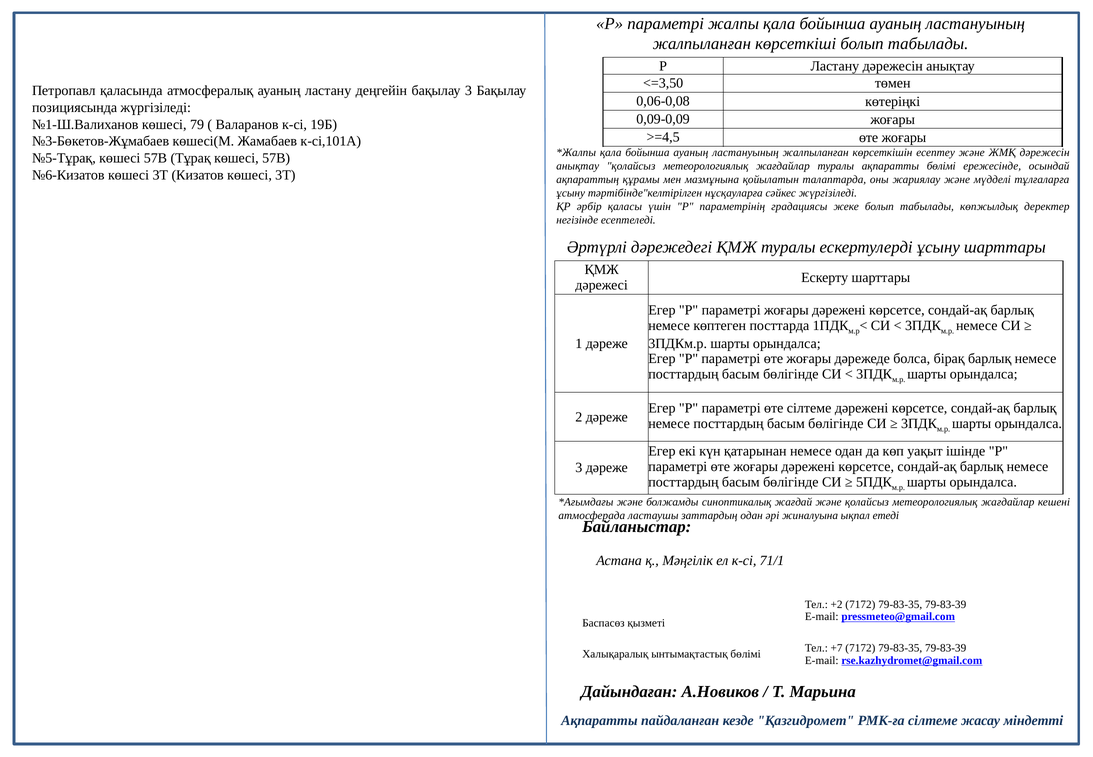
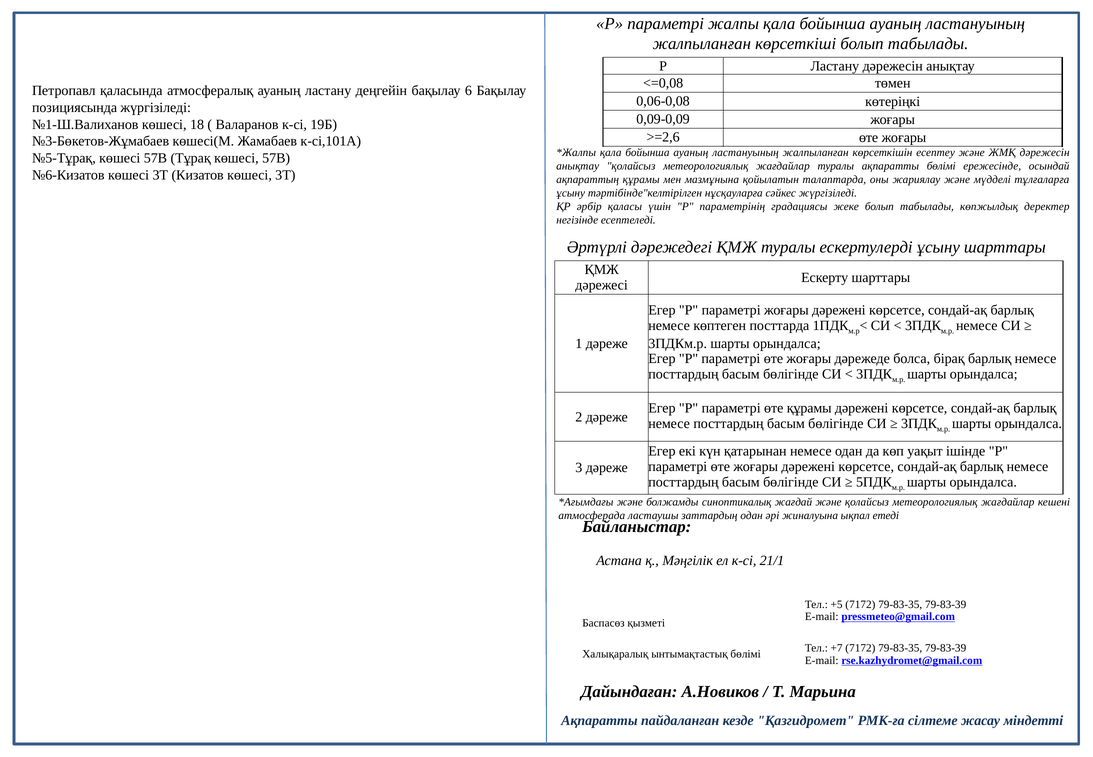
<=3,50: <=3,50 -> <=0,08
бақылау 3: 3 -> 6
79: 79 -> 18
>=4,5: >=4,5 -> >=2,6
өте сілтеме: сілтеме -> құрамы
71/1: 71/1 -> 21/1
+2: +2 -> +5
